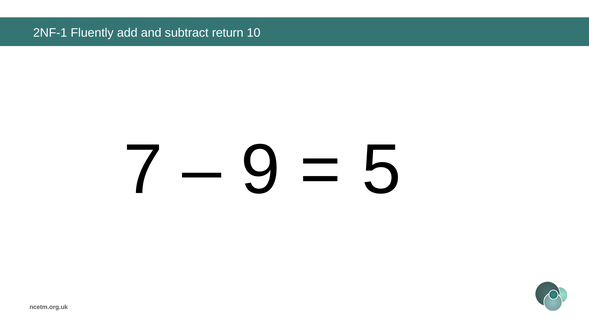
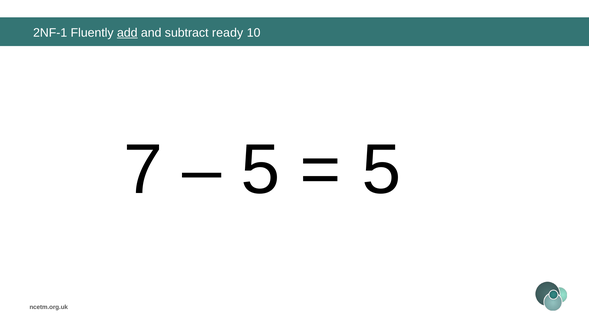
add underline: none -> present
return: return -> ready
9 at (261, 170): 9 -> 5
